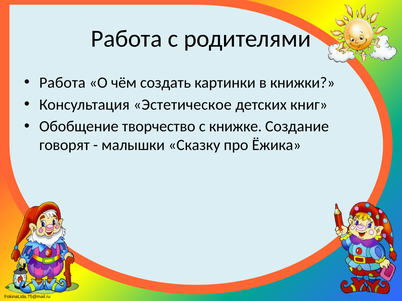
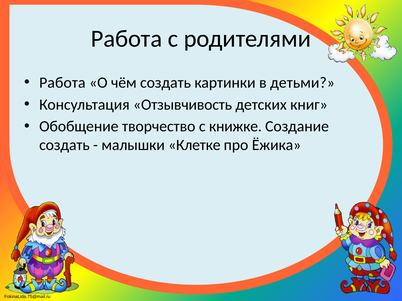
книжки: книжки -> детьми
Эстетическое: Эстетическое -> Отзывчивость
говорят at (64, 145): говорят -> создать
Сказку: Сказку -> Клетке
